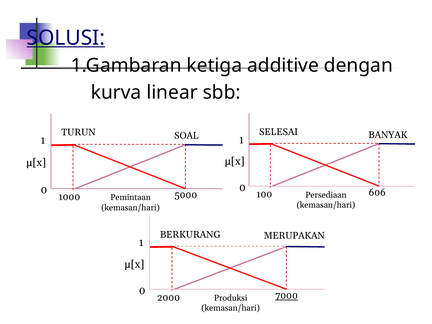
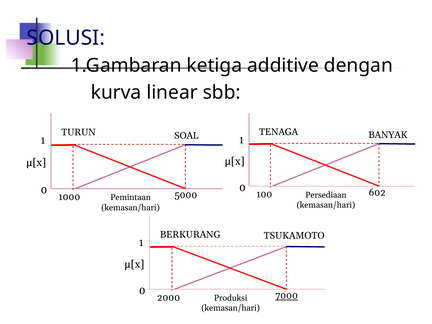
SOLUSI underline: present -> none
SELESAI: SELESAI -> TENAGA
606: 606 -> 602
MERUPAKAN: MERUPAKAN -> TSUKAMOTO
